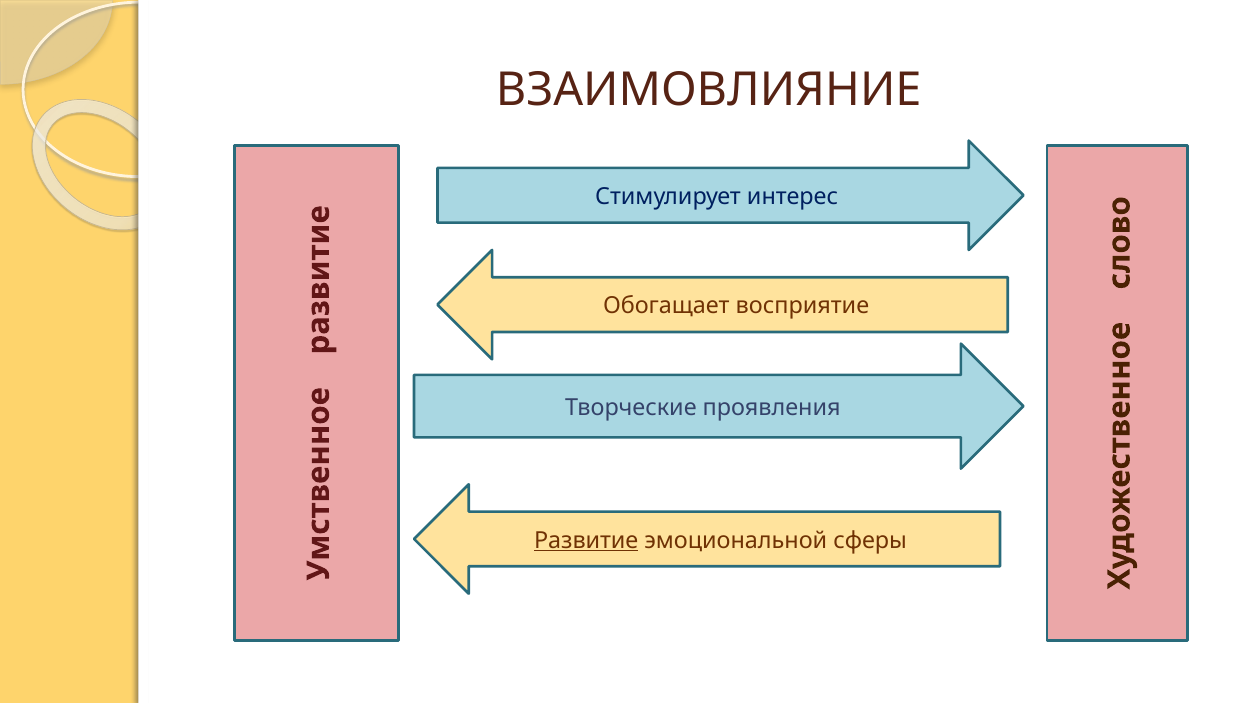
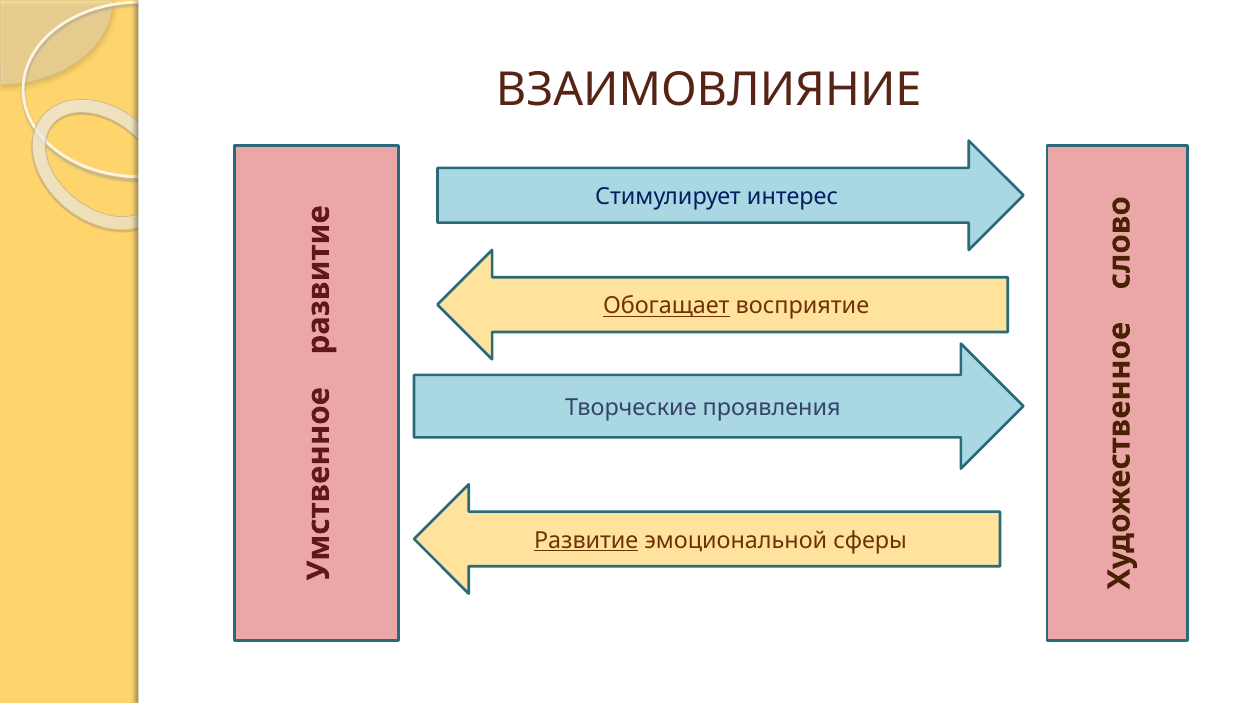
Обогащает underline: none -> present
